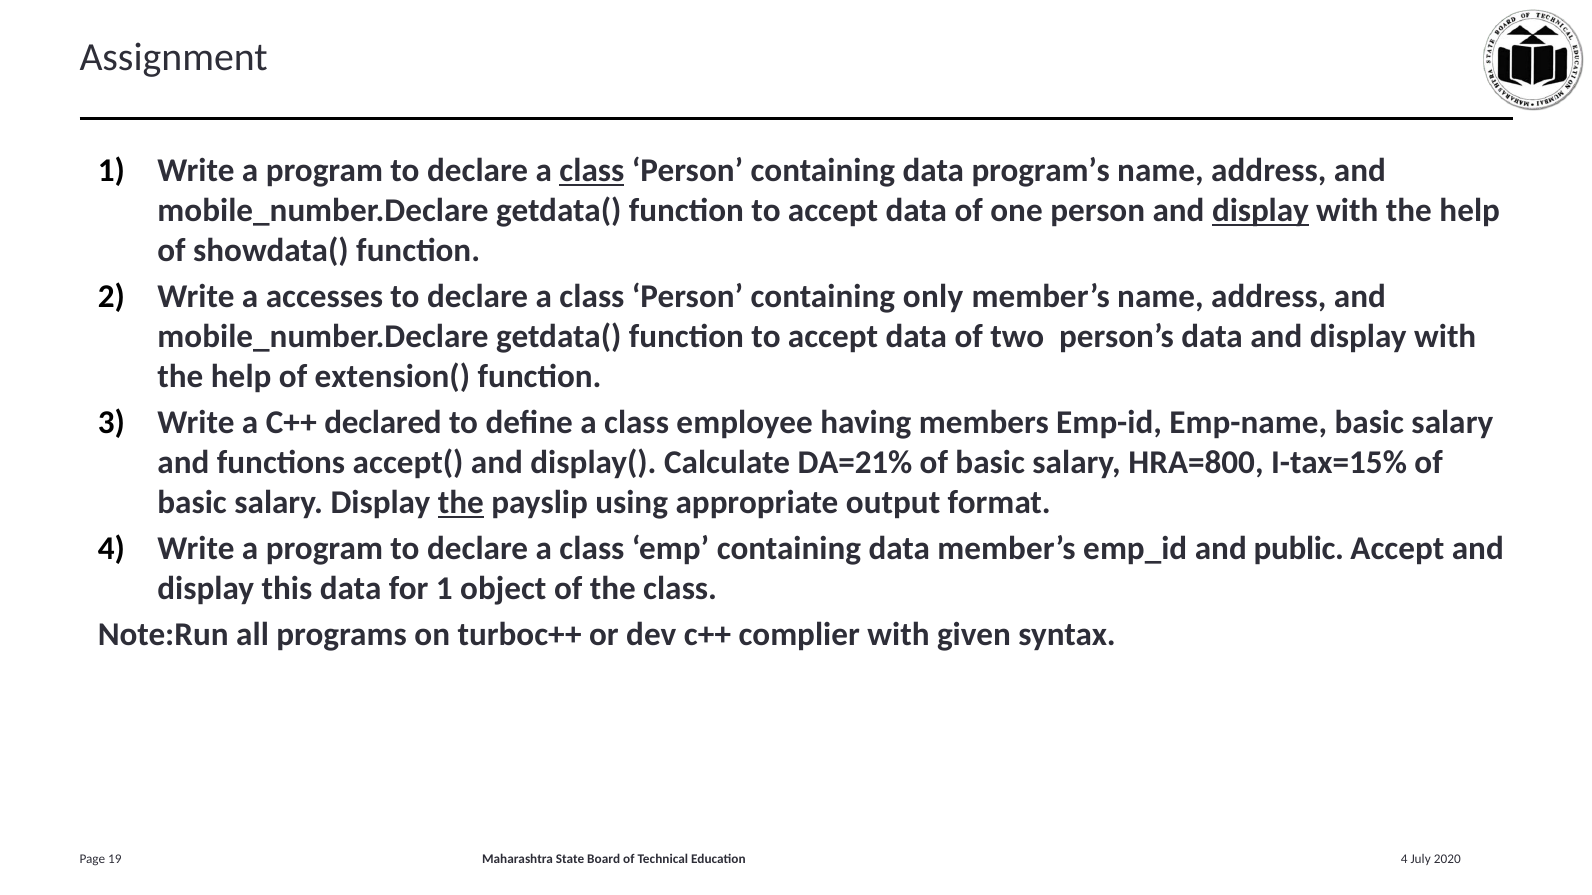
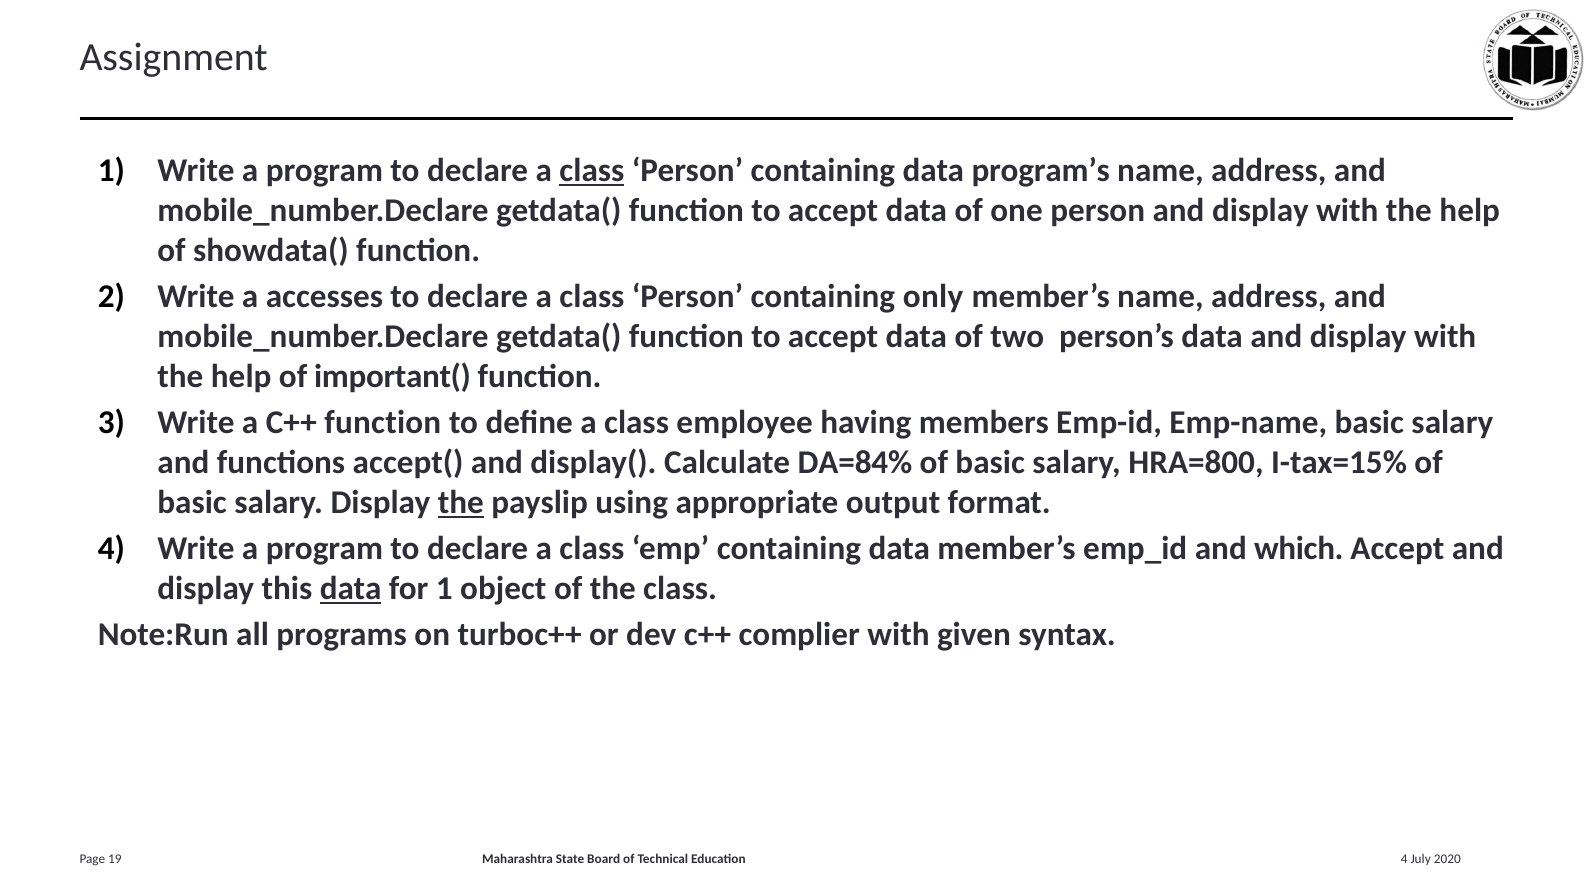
display at (1260, 211) underline: present -> none
extension(: extension( -> important(
C++ declared: declared -> function
DA=21%: DA=21% -> DA=84%
public: public -> which
data at (351, 589) underline: none -> present
